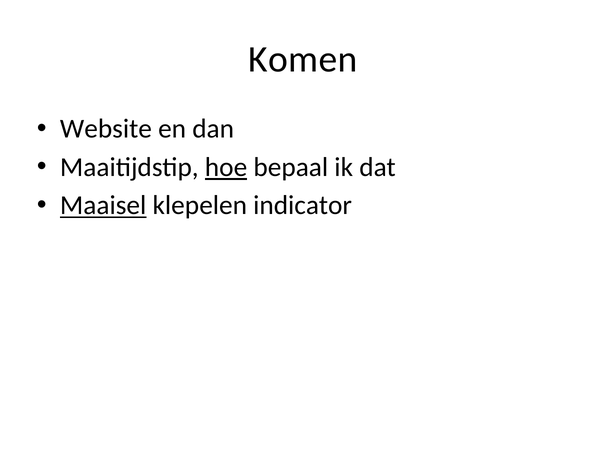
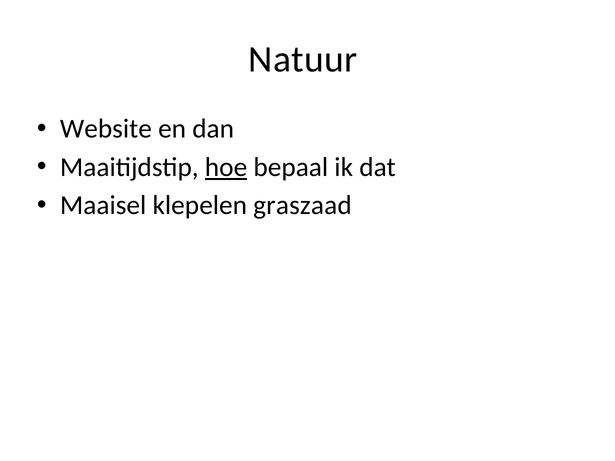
Komen: Komen -> Natuur
Maaisel underline: present -> none
indicator: indicator -> graszaad
